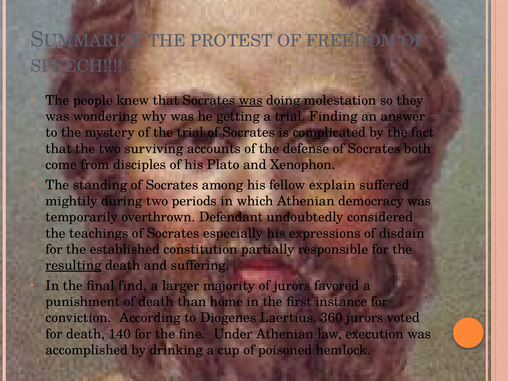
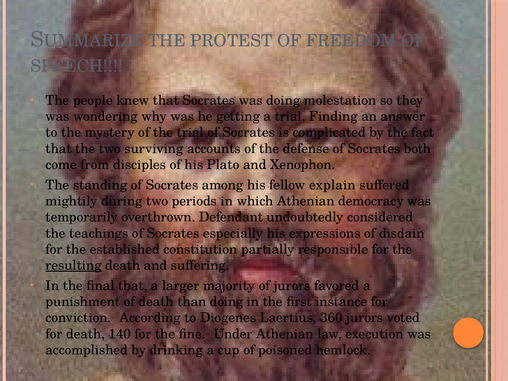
was at (251, 100) underline: present -> none
final find: find -> that
than home: home -> doing
